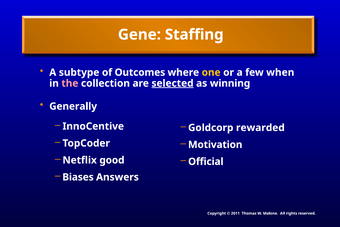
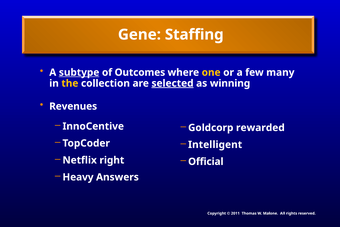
subtype underline: none -> present
when: when -> many
the colour: pink -> yellow
Generally: Generally -> Revenues
Motivation: Motivation -> Intelligent
good: good -> right
Biases: Biases -> Heavy
